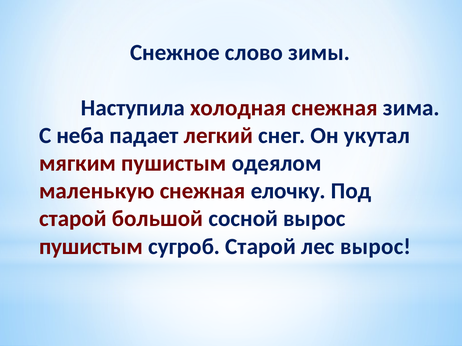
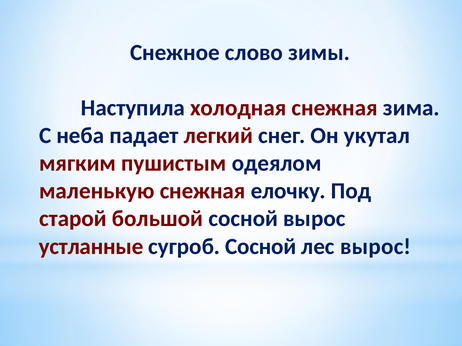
пушистым at (91, 247): пушистым -> устланные
сугроб Старой: Старой -> Сосной
